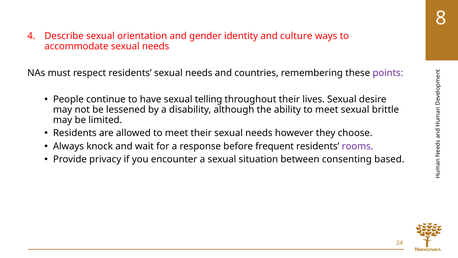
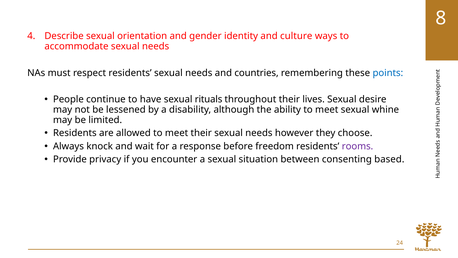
points colour: purple -> blue
telling: telling -> rituals
brittle: brittle -> whine
frequent: frequent -> freedom
